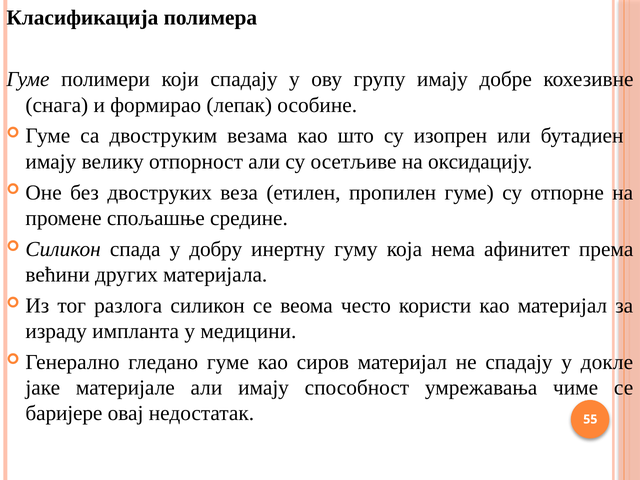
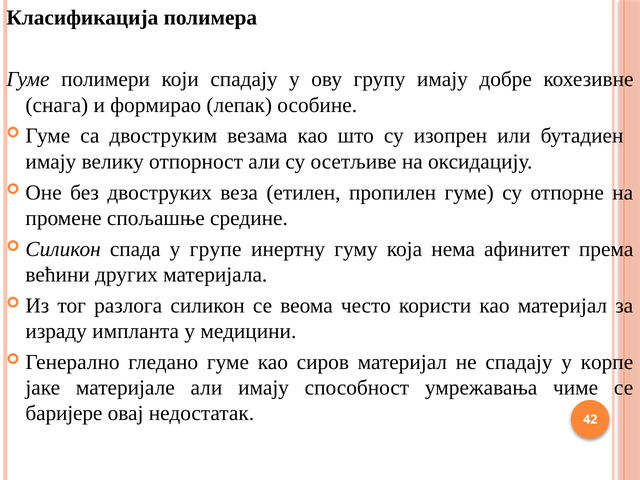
добру: добру -> групе
докле: докле -> корпе
55: 55 -> 42
